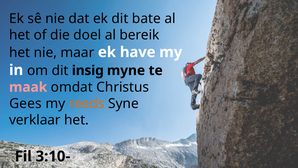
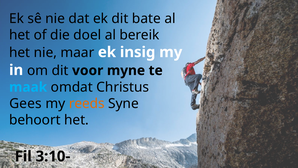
have: have -> insig
insig: insig -> voor
maak colour: pink -> light blue
verklaar: verklaar -> behoort
